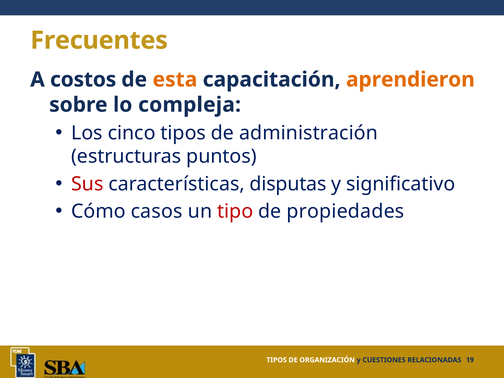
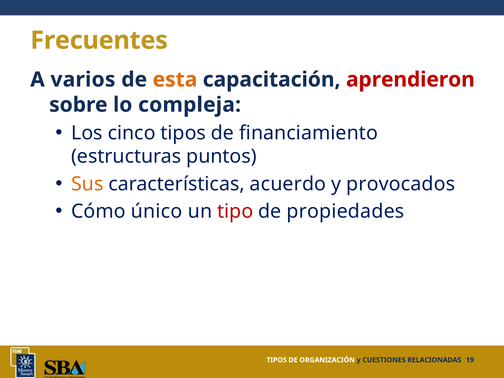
costos: costos -> varios
aprendieron colour: orange -> red
administración: administración -> financiamiento
Sus colour: red -> orange
disputas: disputas -> acuerdo
significativo: significativo -> provocados
casos: casos -> único
